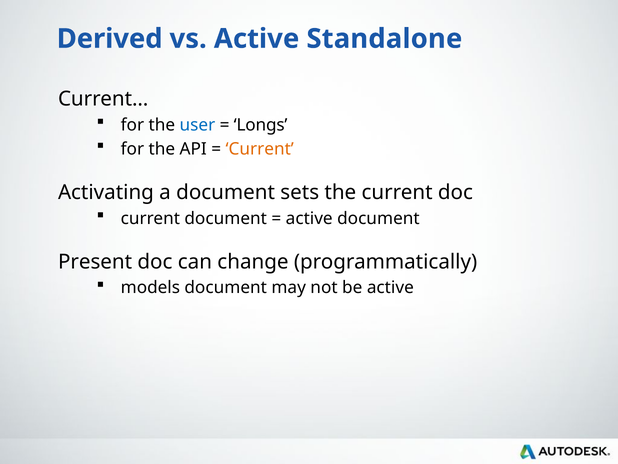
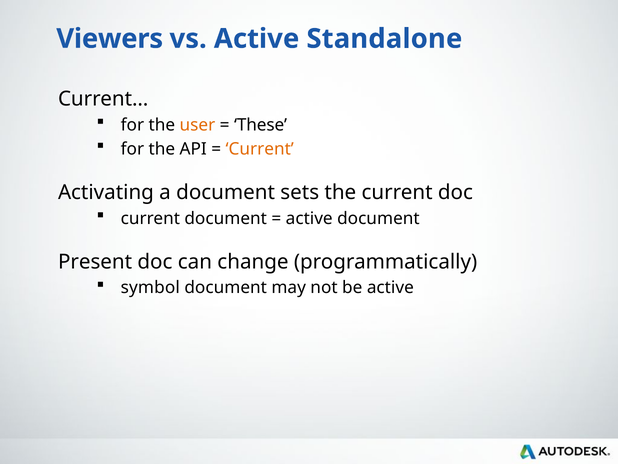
Derived: Derived -> Viewers
user colour: blue -> orange
Longs: Longs -> These
models: models -> symbol
